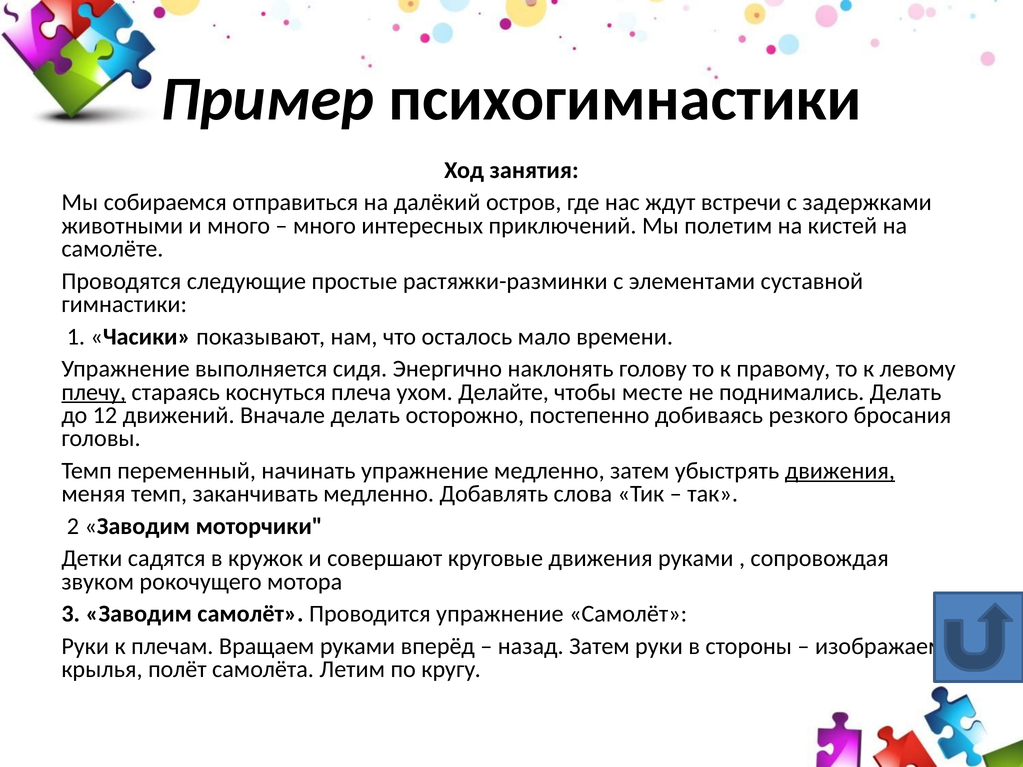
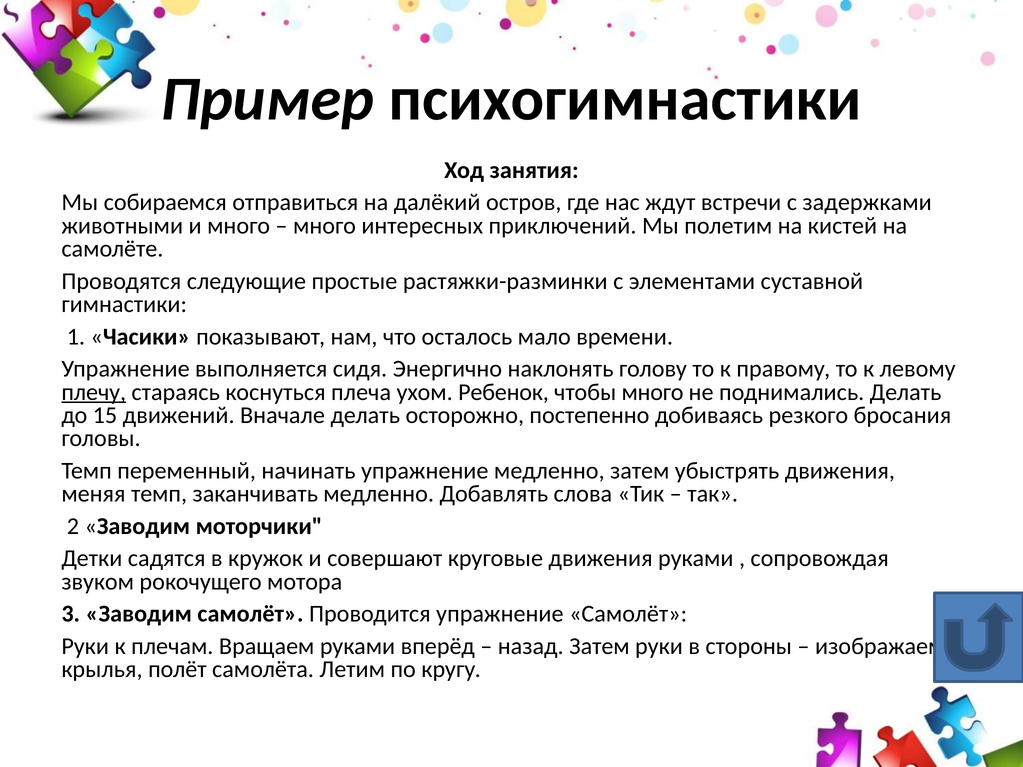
Делайте: Делайте -> Ребенок
чтобы месте: месте -> много
12: 12 -> 15
движения at (840, 471) underline: present -> none
